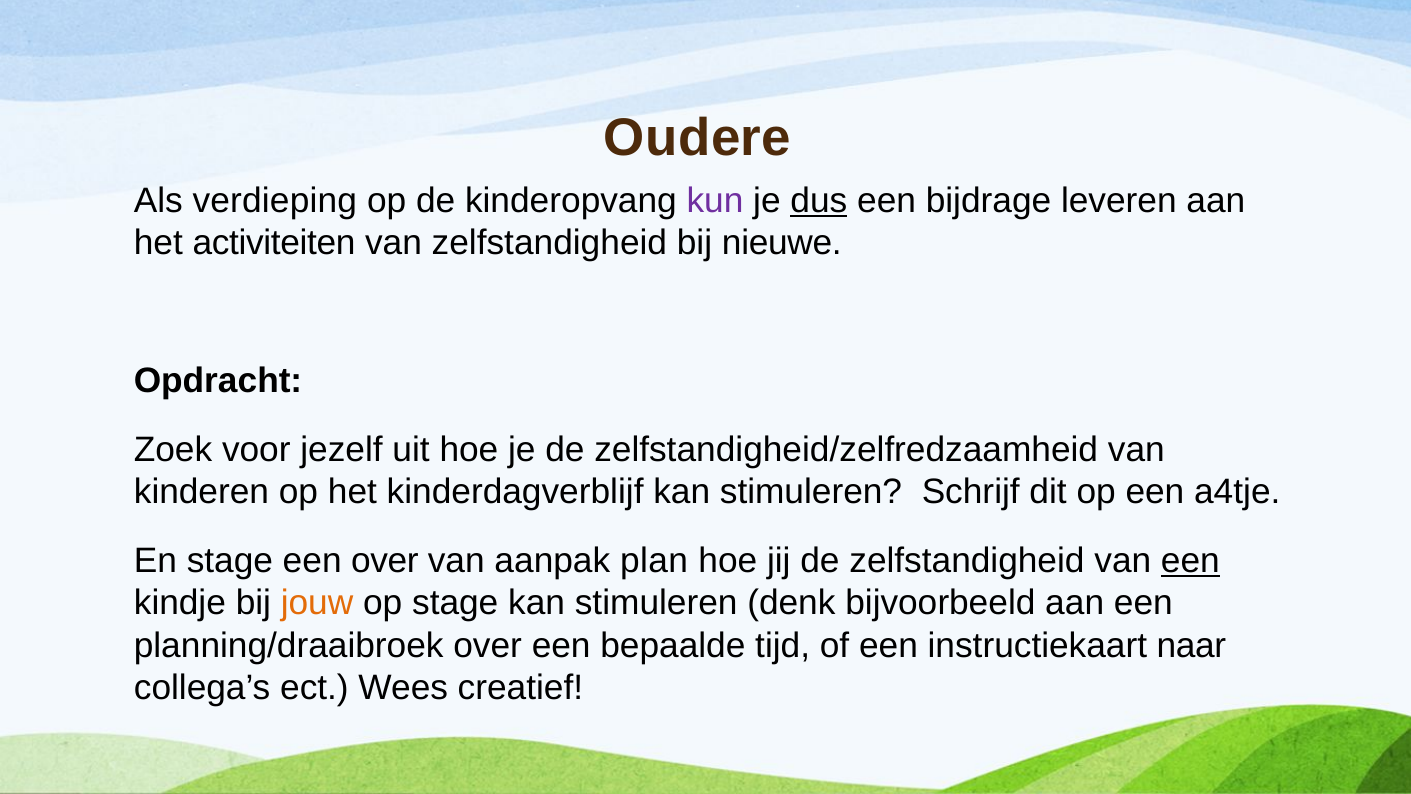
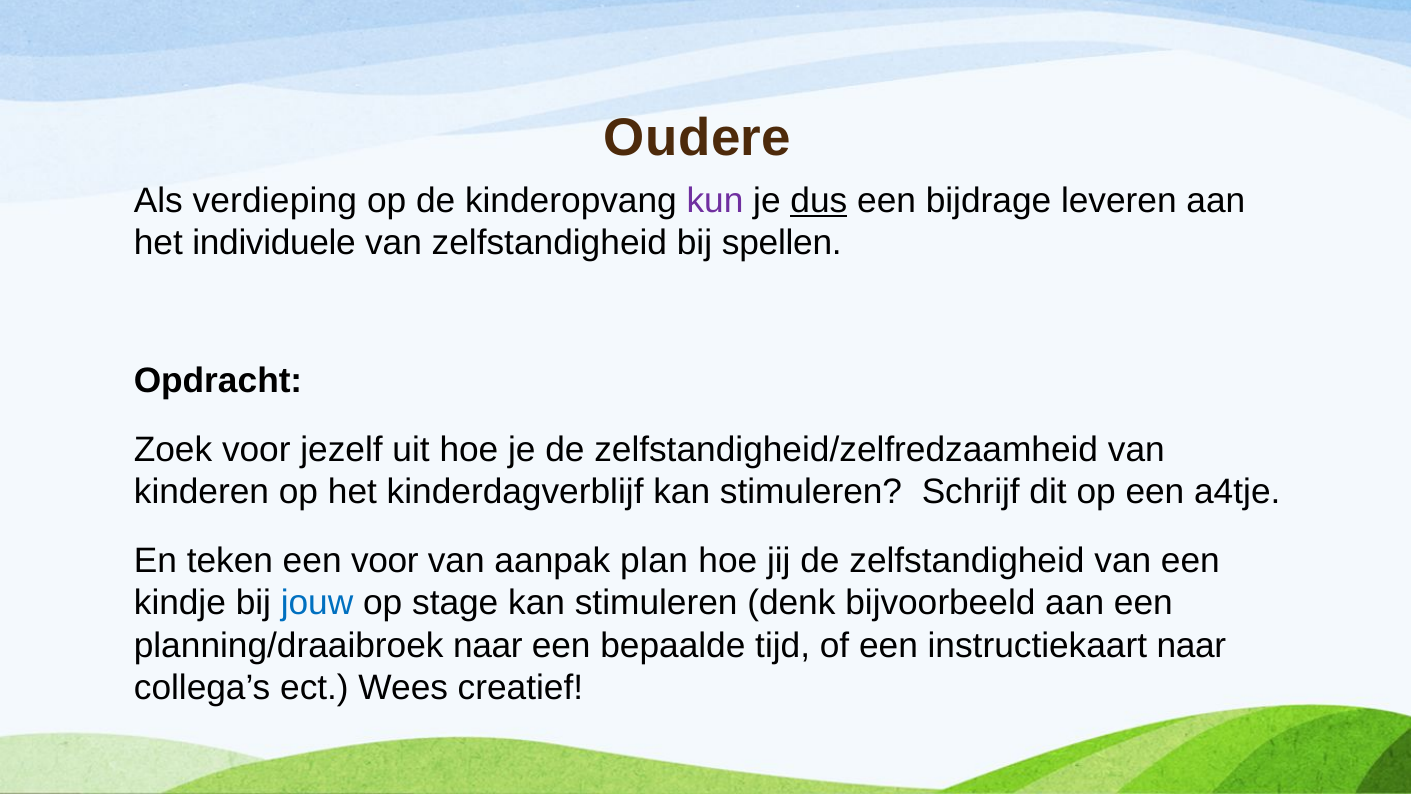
activiteiten: activiteiten -> individuele
nieuwe: nieuwe -> spellen
En stage: stage -> teken
een over: over -> voor
een at (1190, 561) underline: present -> none
jouw colour: orange -> blue
planning/draaibroek over: over -> naar
